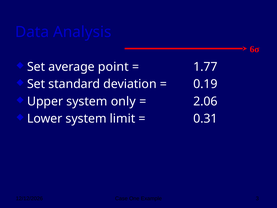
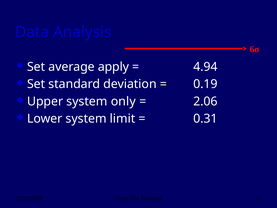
point: point -> apply
1.77: 1.77 -> 4.94
